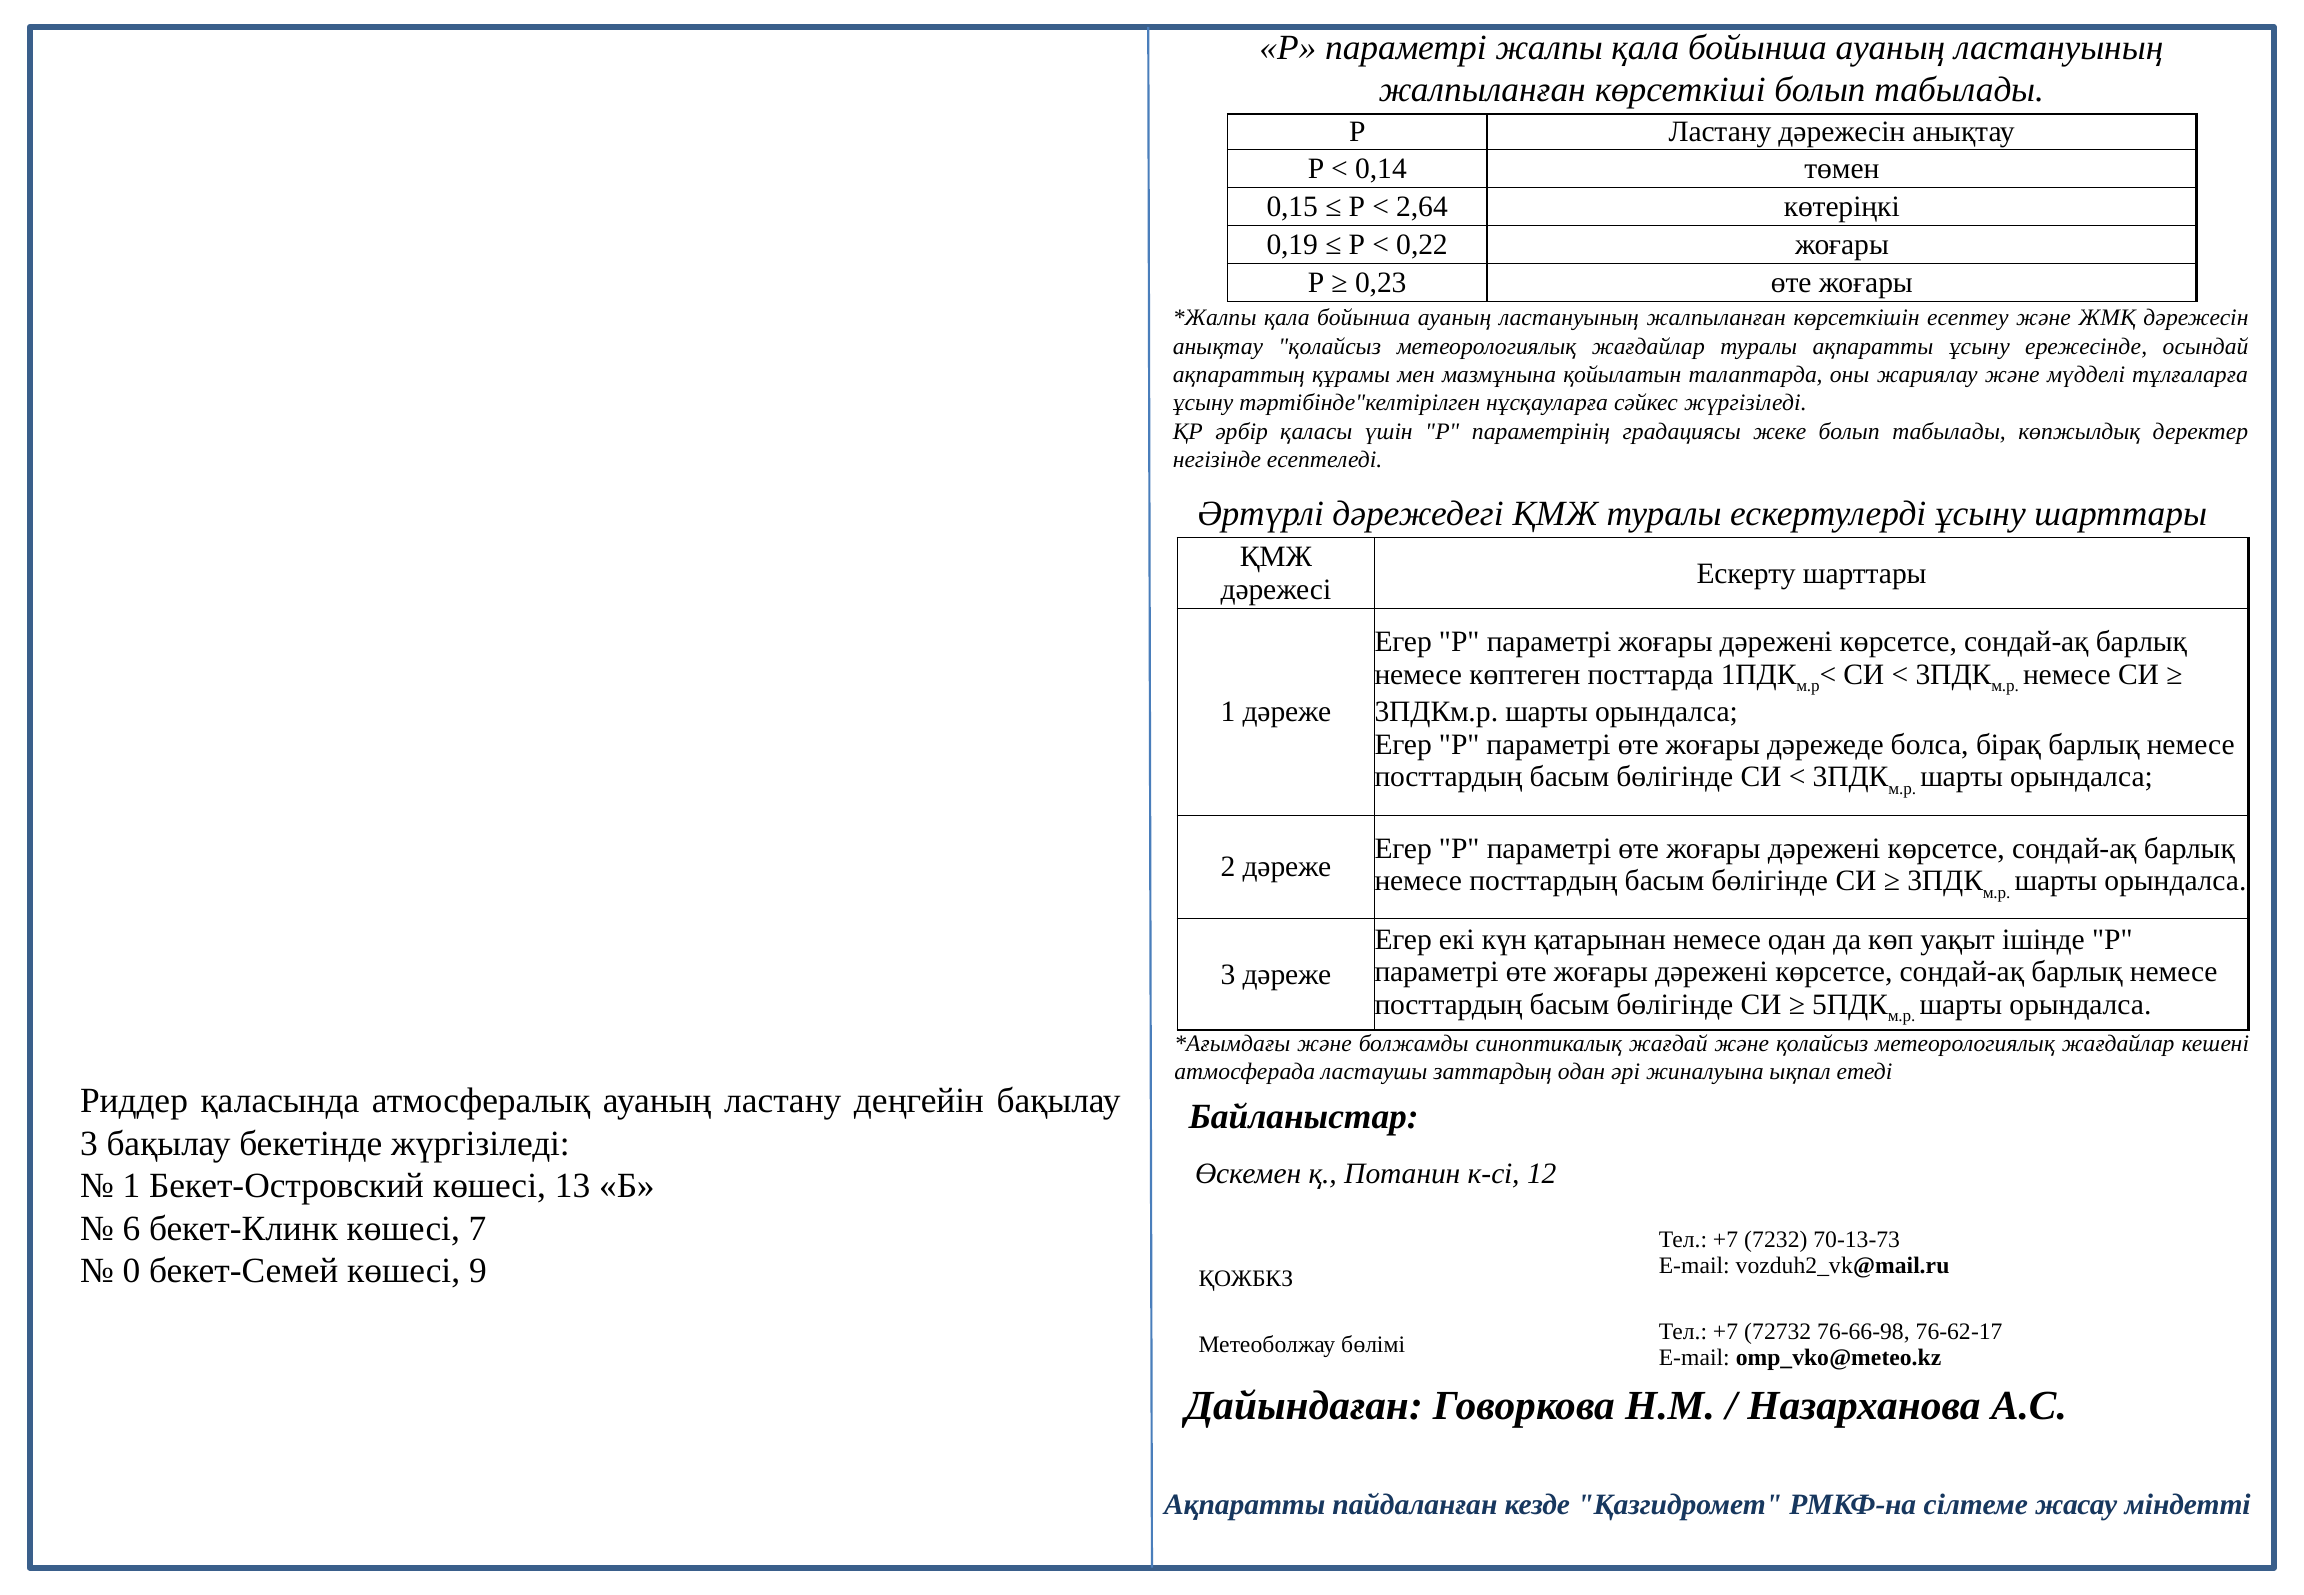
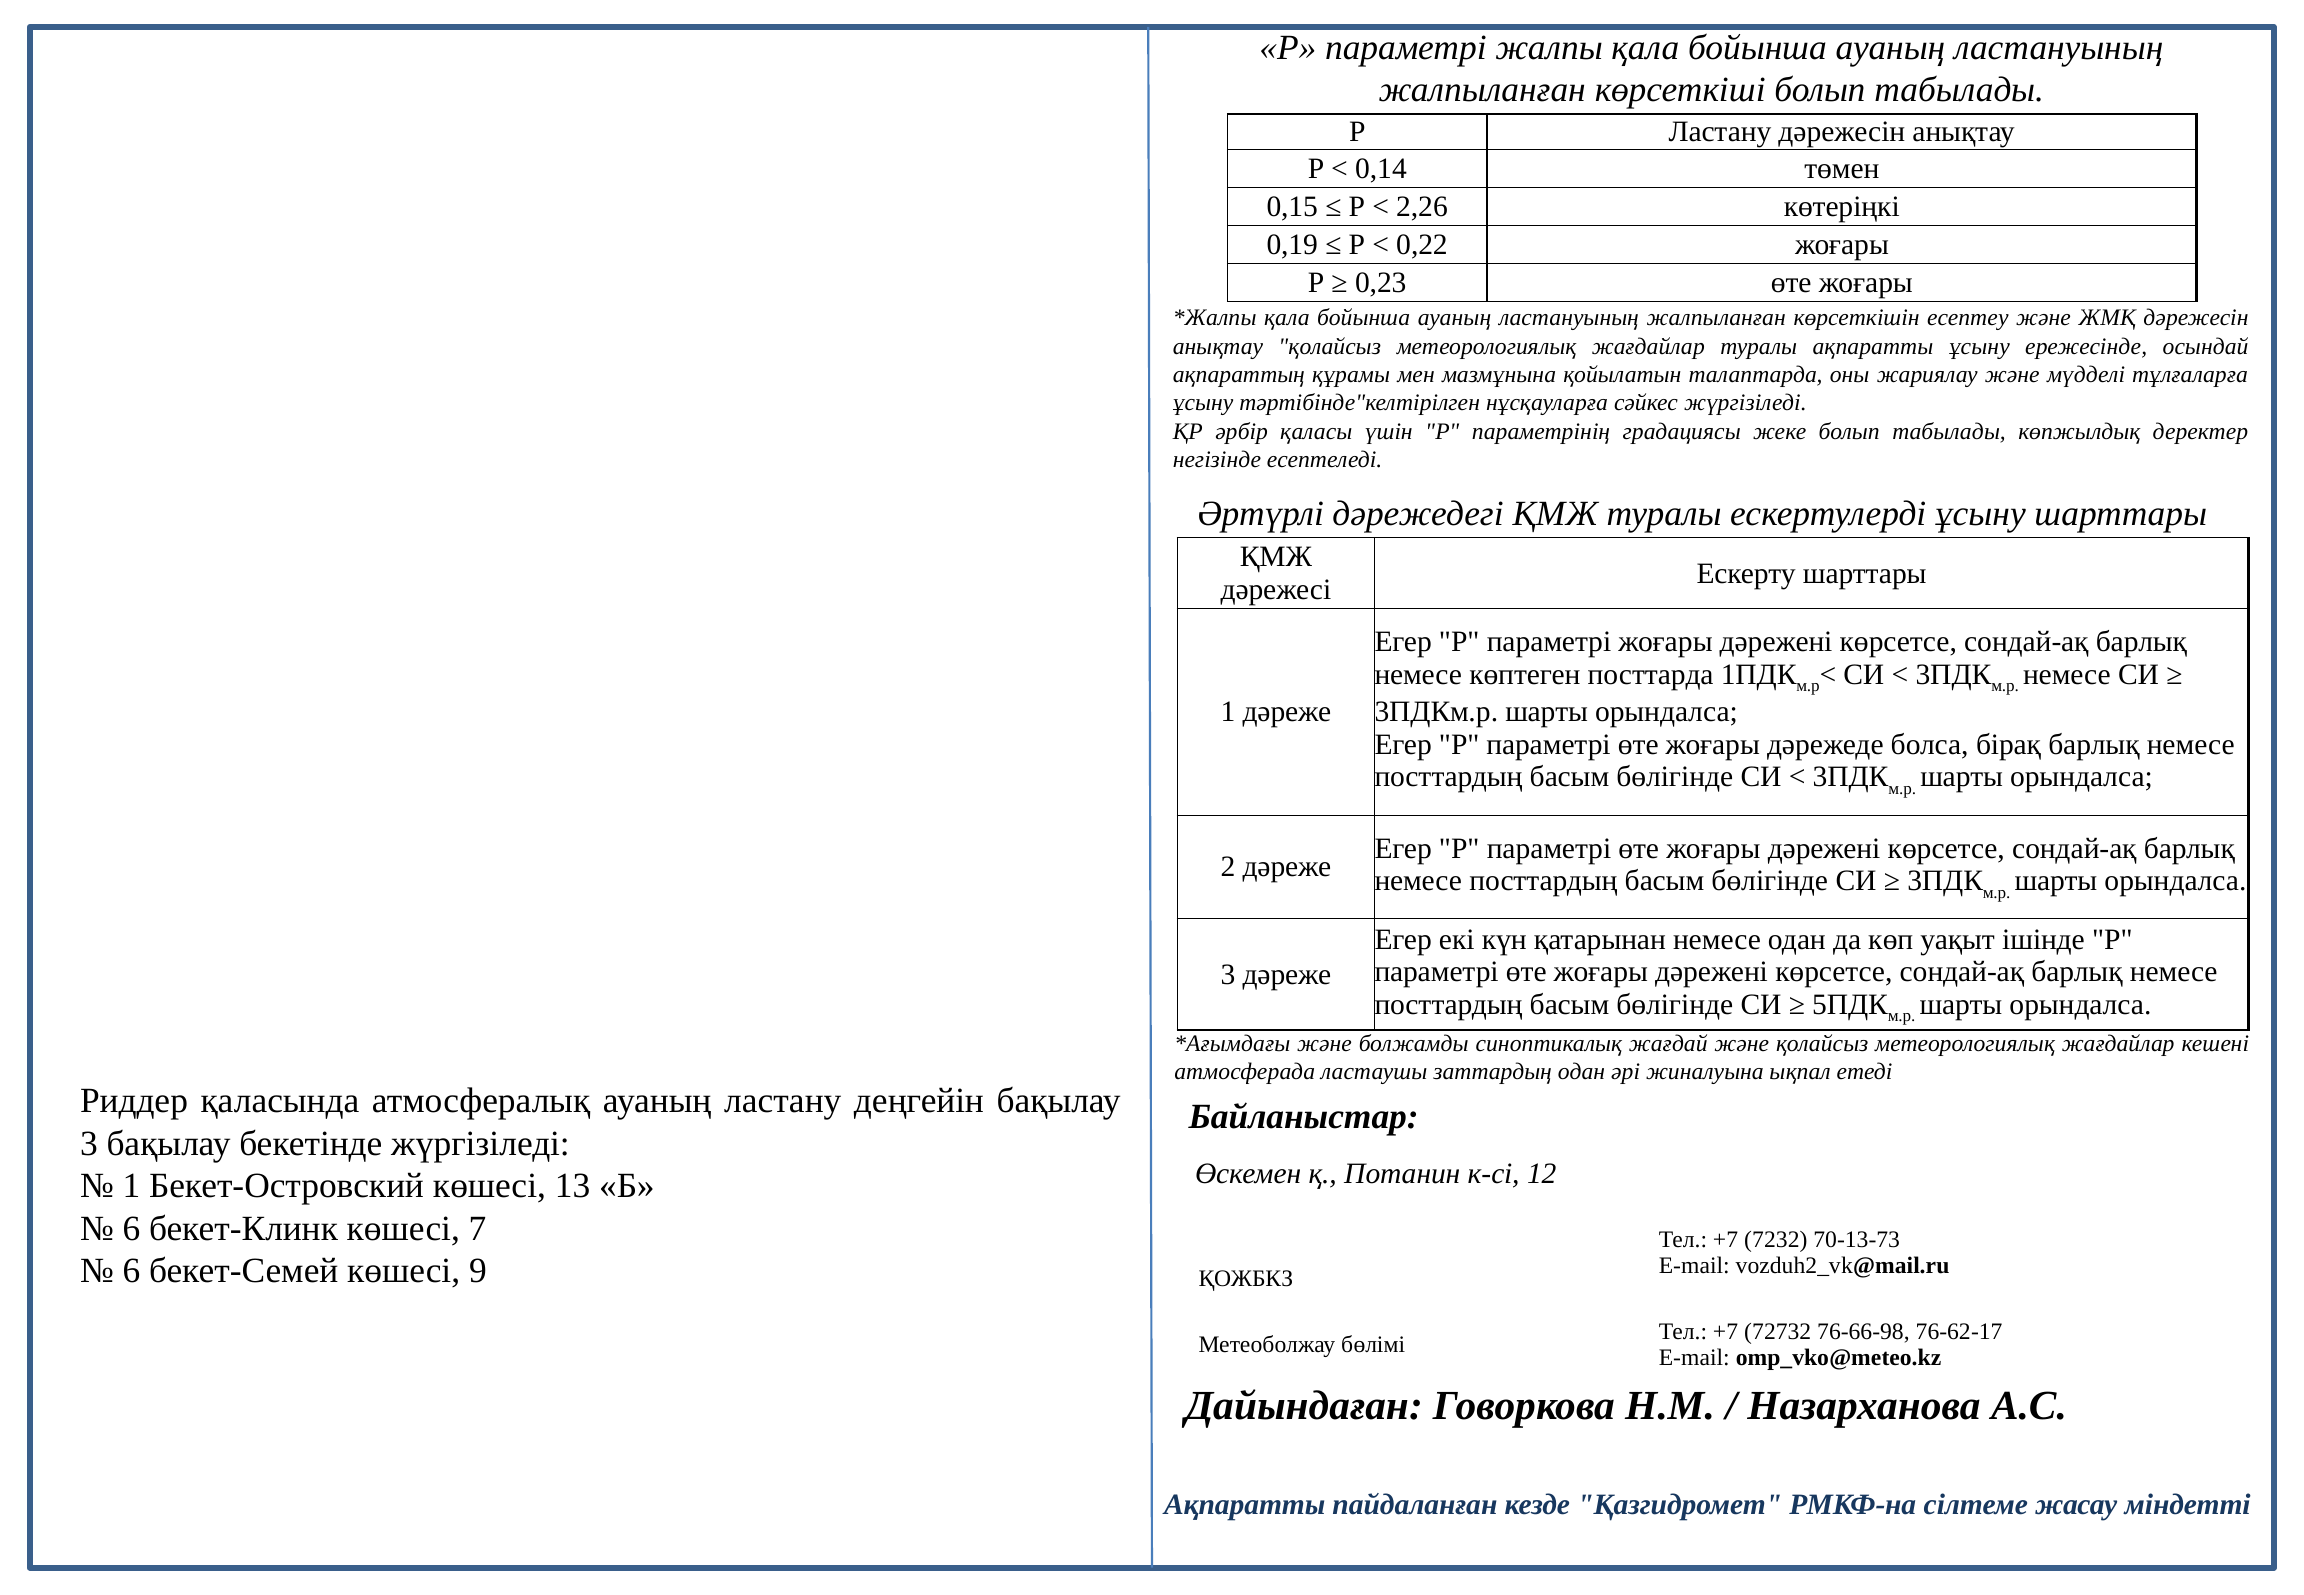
2,64: 2,64 -> 2,26
0 at (132, 1271): 0 -> 6
